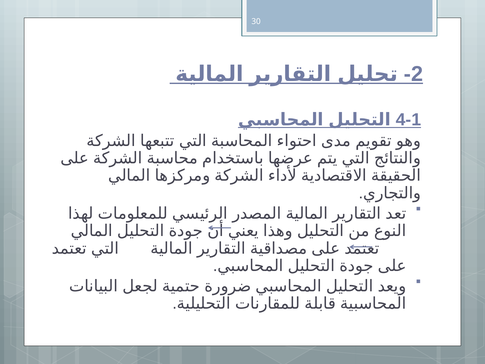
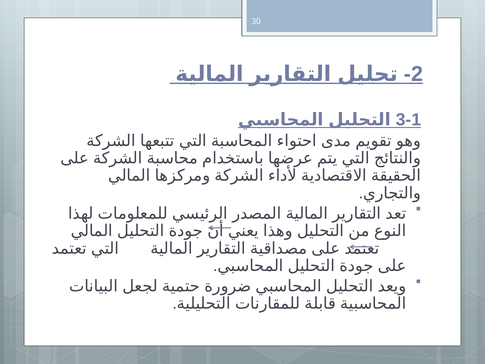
4-1: 4-1 -> 3-1
